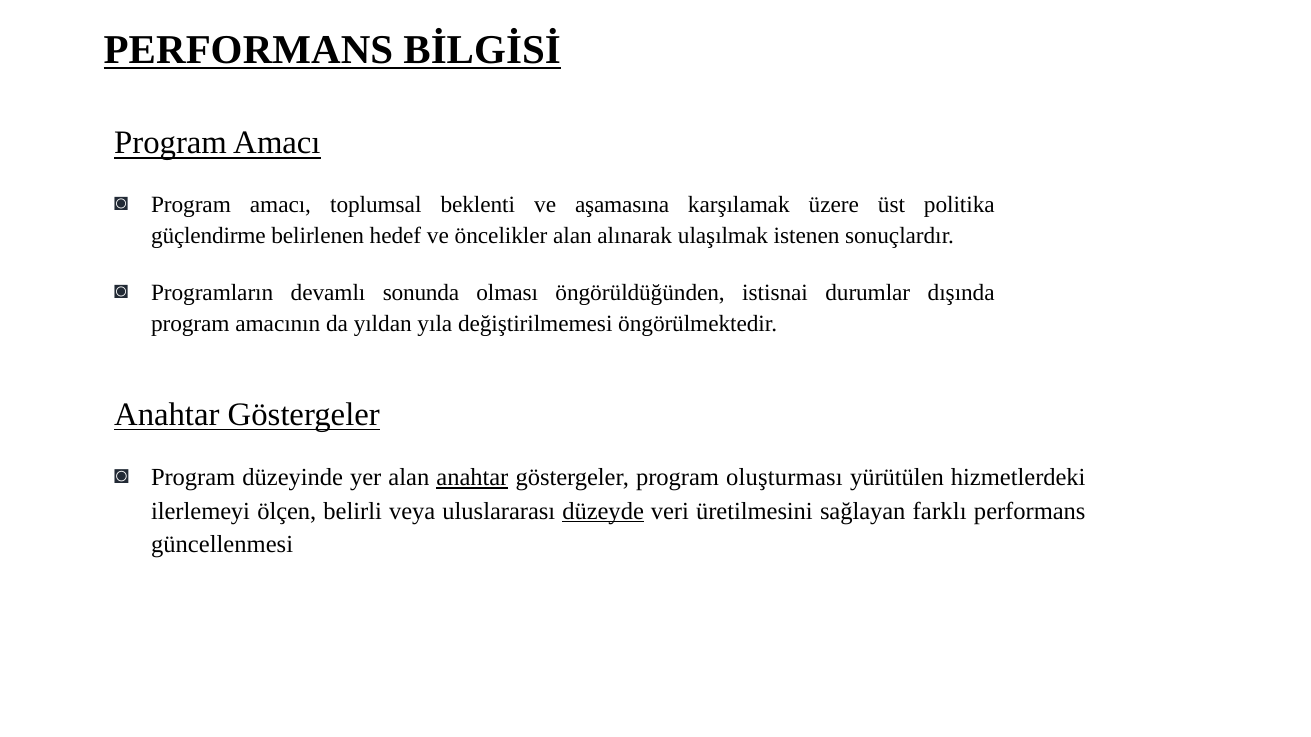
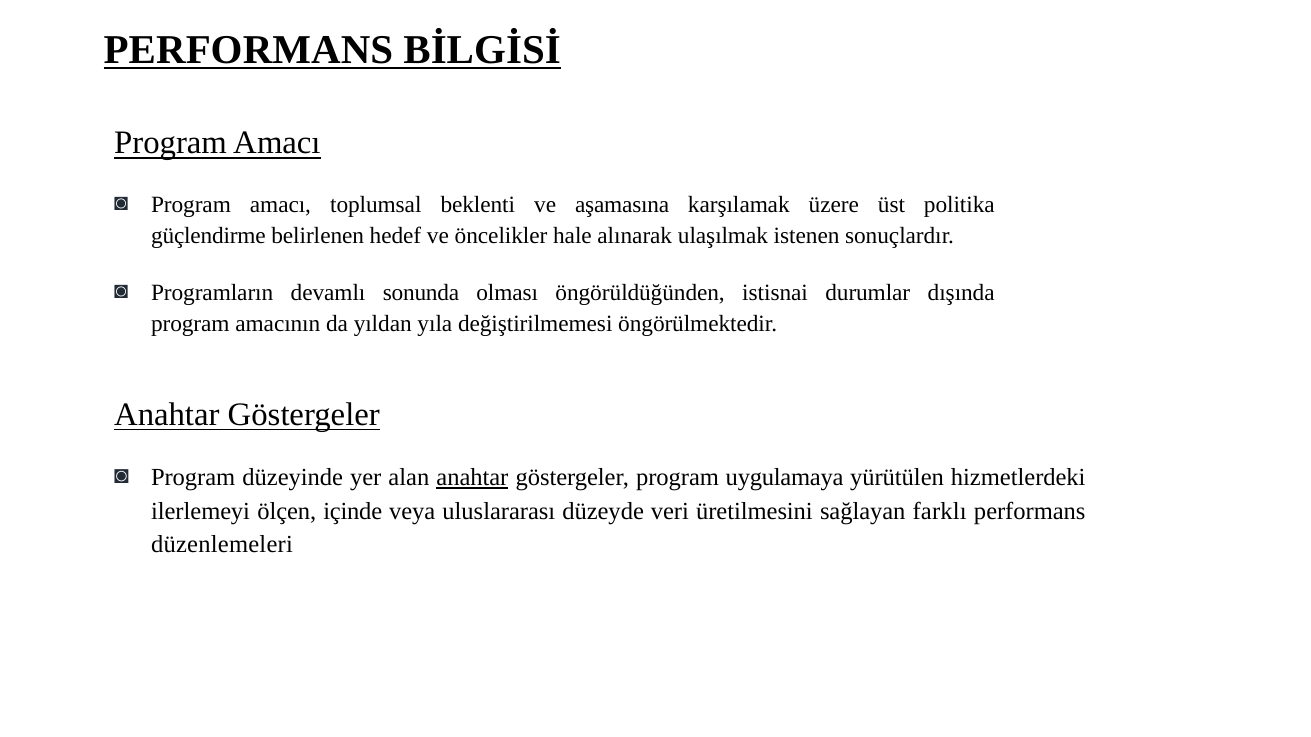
öncelikler alan: alan -> hale
oluşturması: oluşturması -> uygulamaya
belirli: belirli -> içinde
düzeyde underline: present -> none
güncellenmesi: güncellenmesi -> düzenlemeleri
